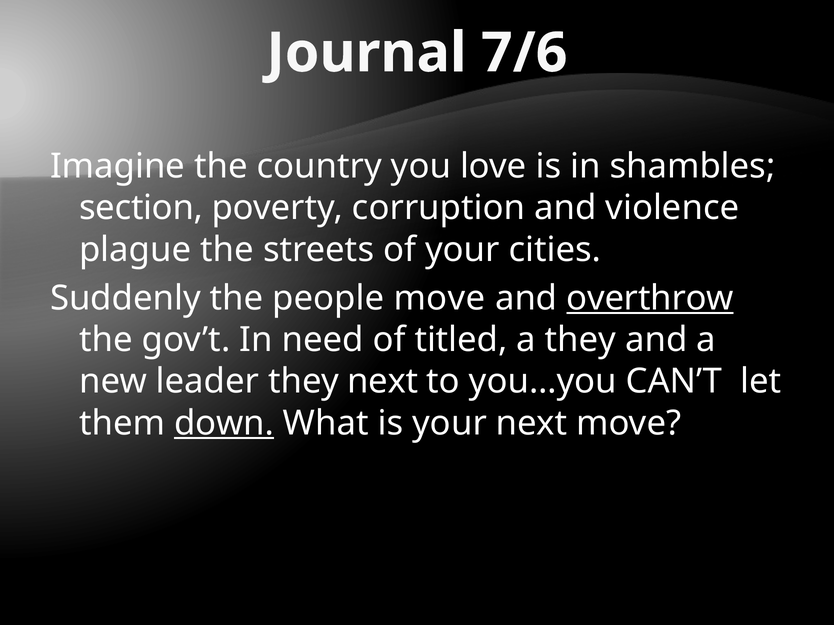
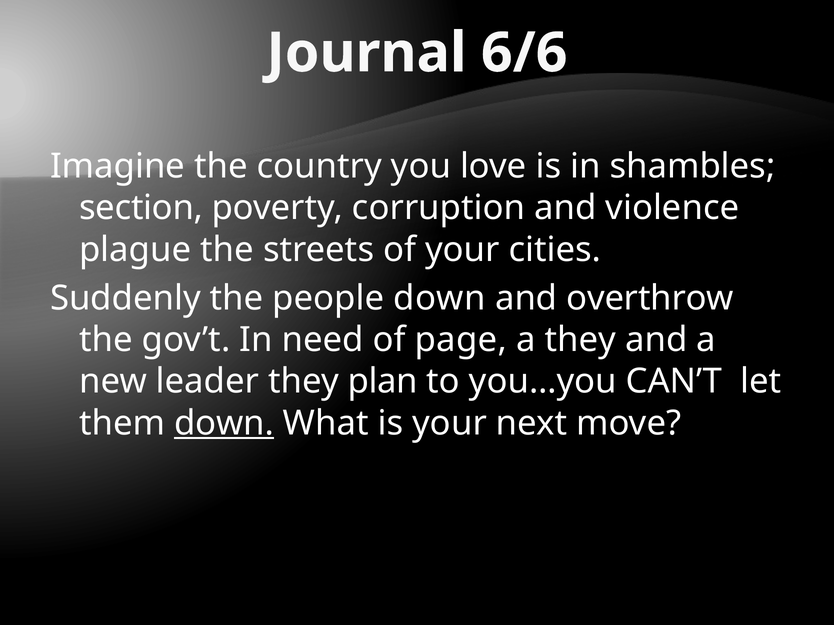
7/6: 7/6 -> 6/6
people move: move -> down
overthrow underline: present -> none
titled: titled -> page
they next: next -> plan
